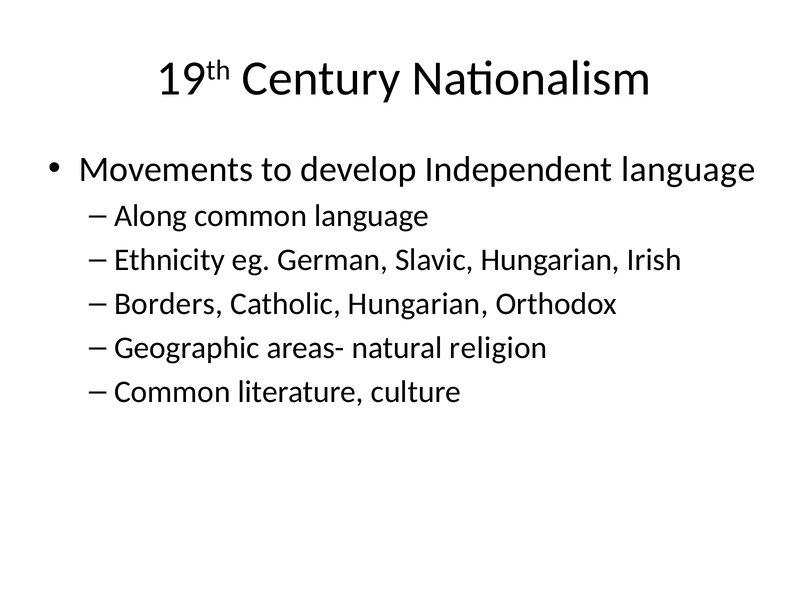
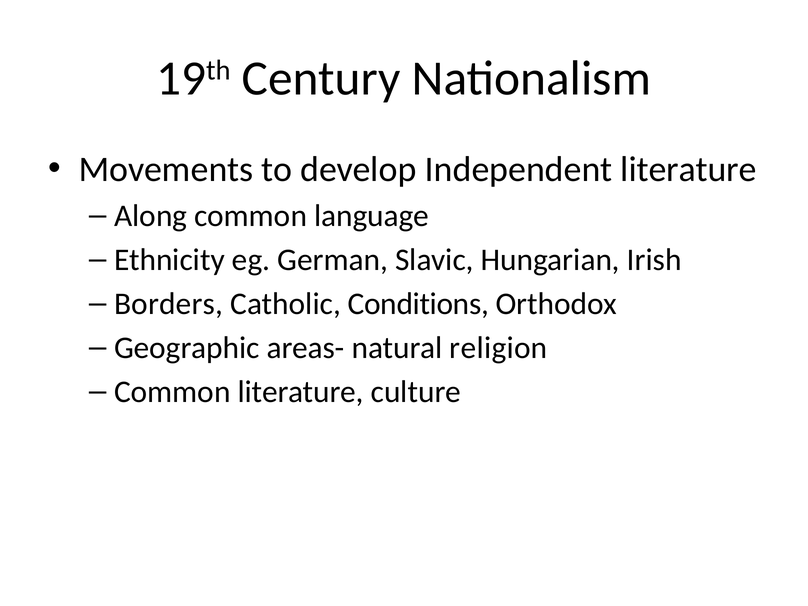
Independent language: language -> literature
Catholic Hungarian: Hungarian -> Conditions
